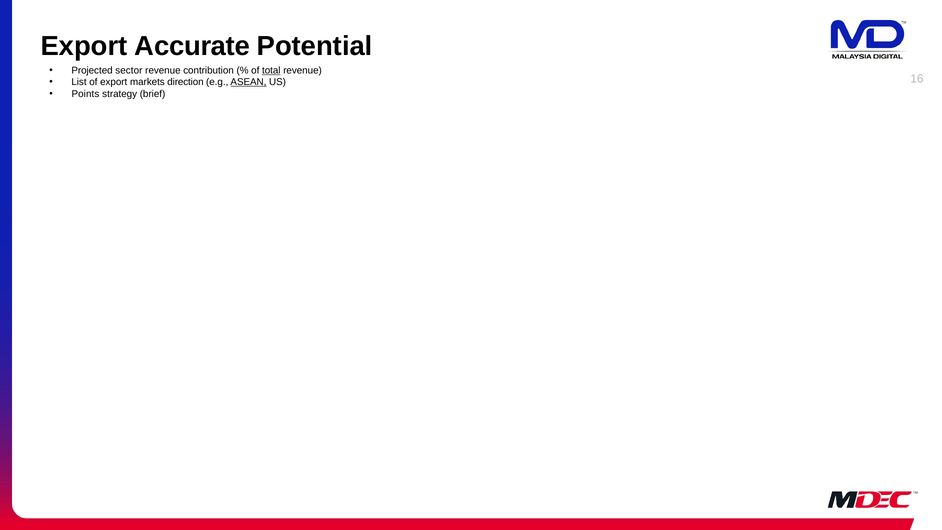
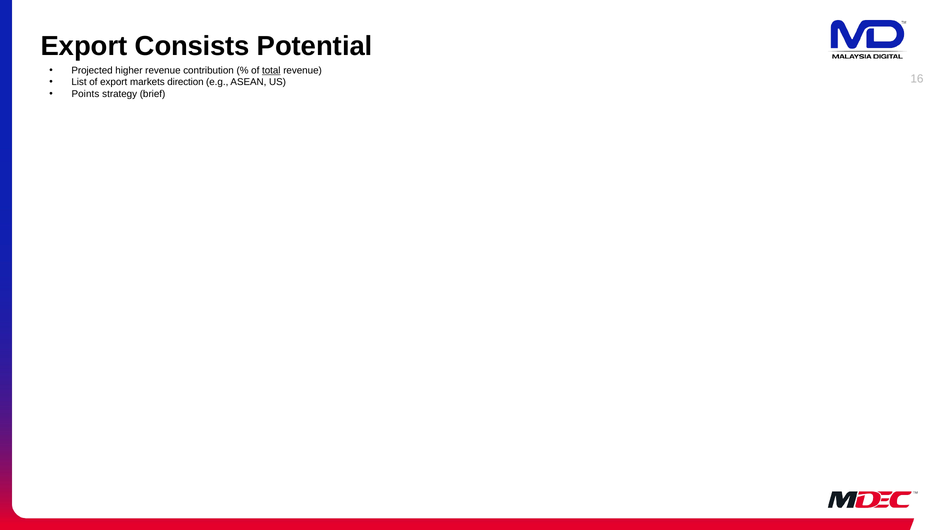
Accurate: Accurate -> Consists
sector: sector -> higher
ASEAN underline: present -> none
